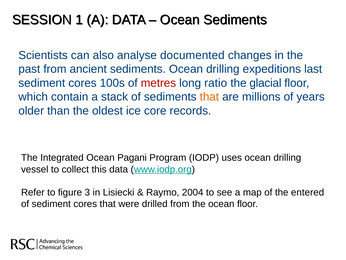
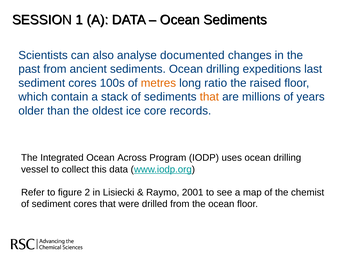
metres colour: red -> orange
glacial: glacial -> raised
Pagani: Pagani -> Across
3: 3 -> 2
2004: 2004 -> 2001
entered: entered -> chemist
